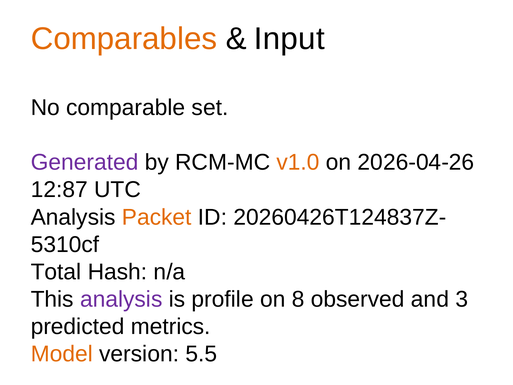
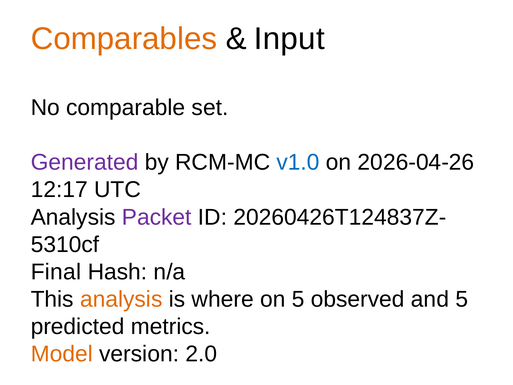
v1.0 colour: orange -> blue
12:87: 12:87 -> 12:17
Packet colour: orange -> purple
Total: Total -> Final
analysis at (121, 299) colour: purple -> orange
profile: profile -> where
on 8: 8 -> 5
and 3: 3 -> 5
5.5: 5.5 -> 2.0
